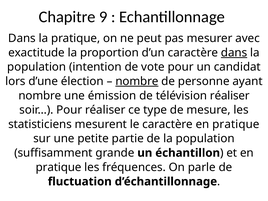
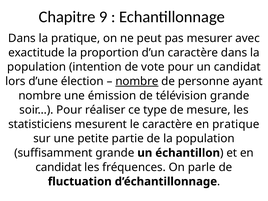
dans at (234, 53) underline: present -> none
télévision réaliser: réaliser -> grande
pratique at (59, 167): pratique -> candidat
